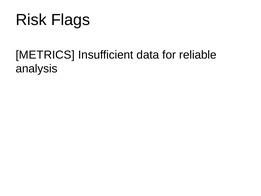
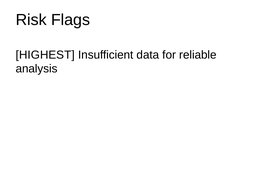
METRICS: METRICS -> HIGHEST
